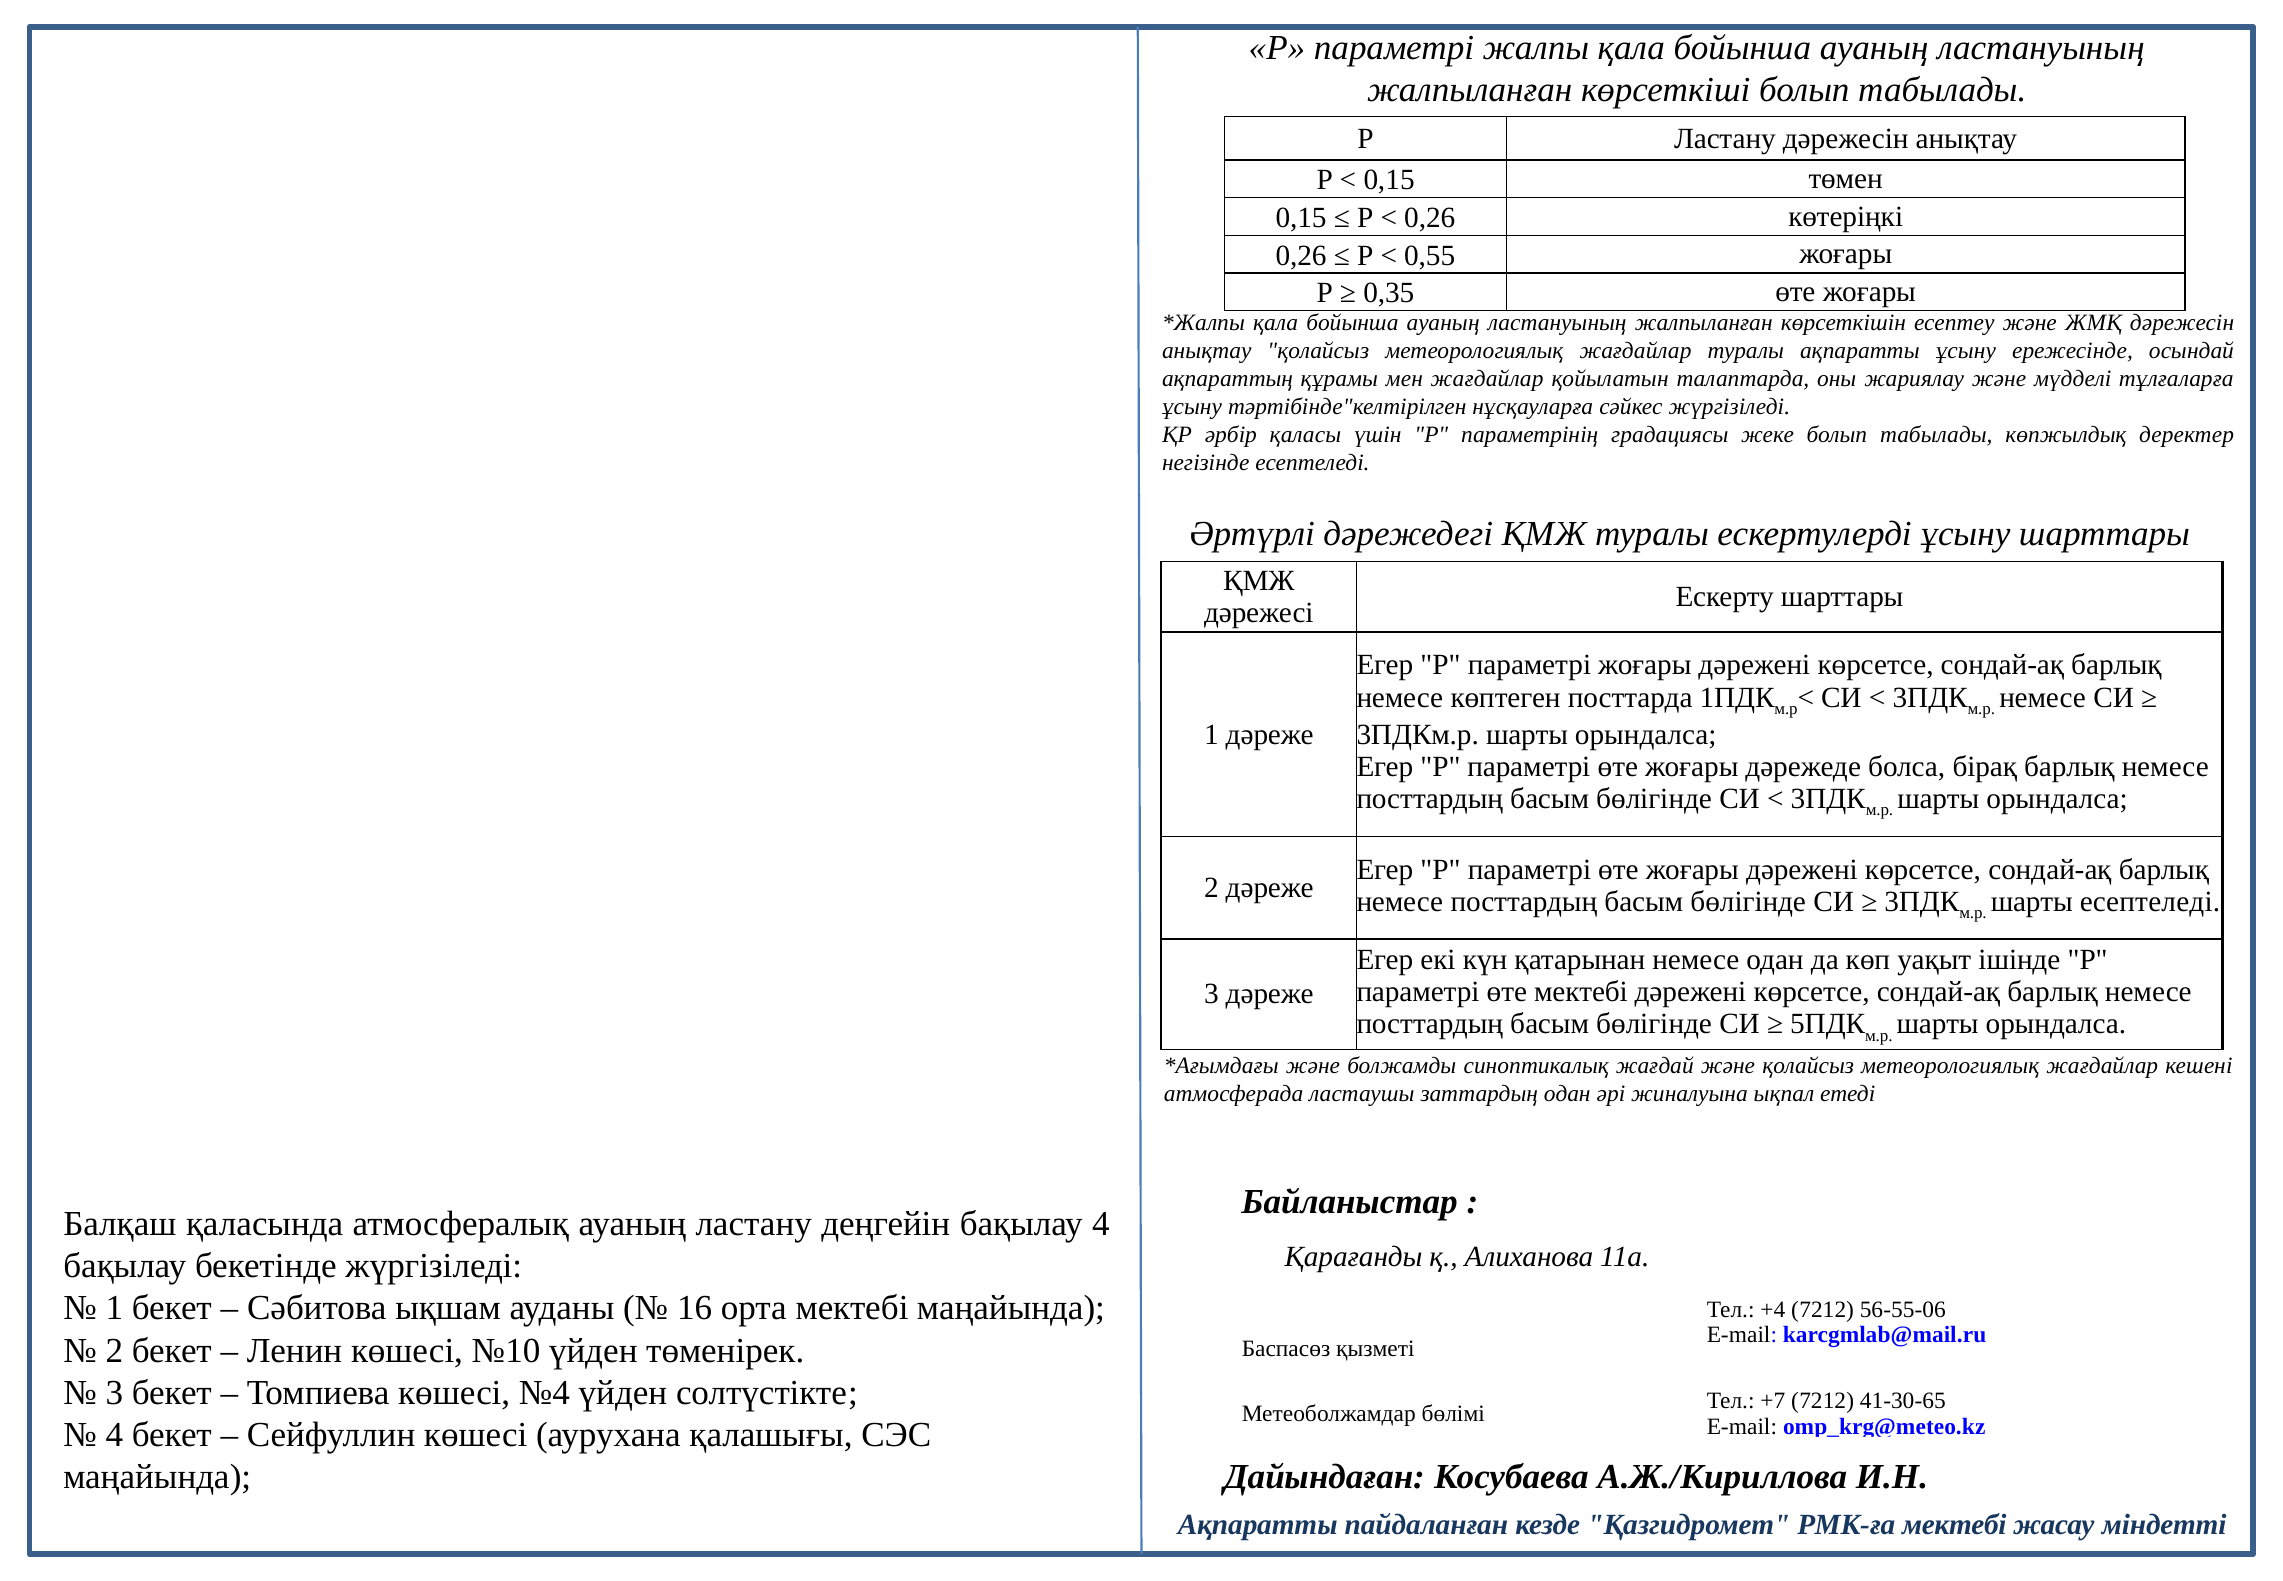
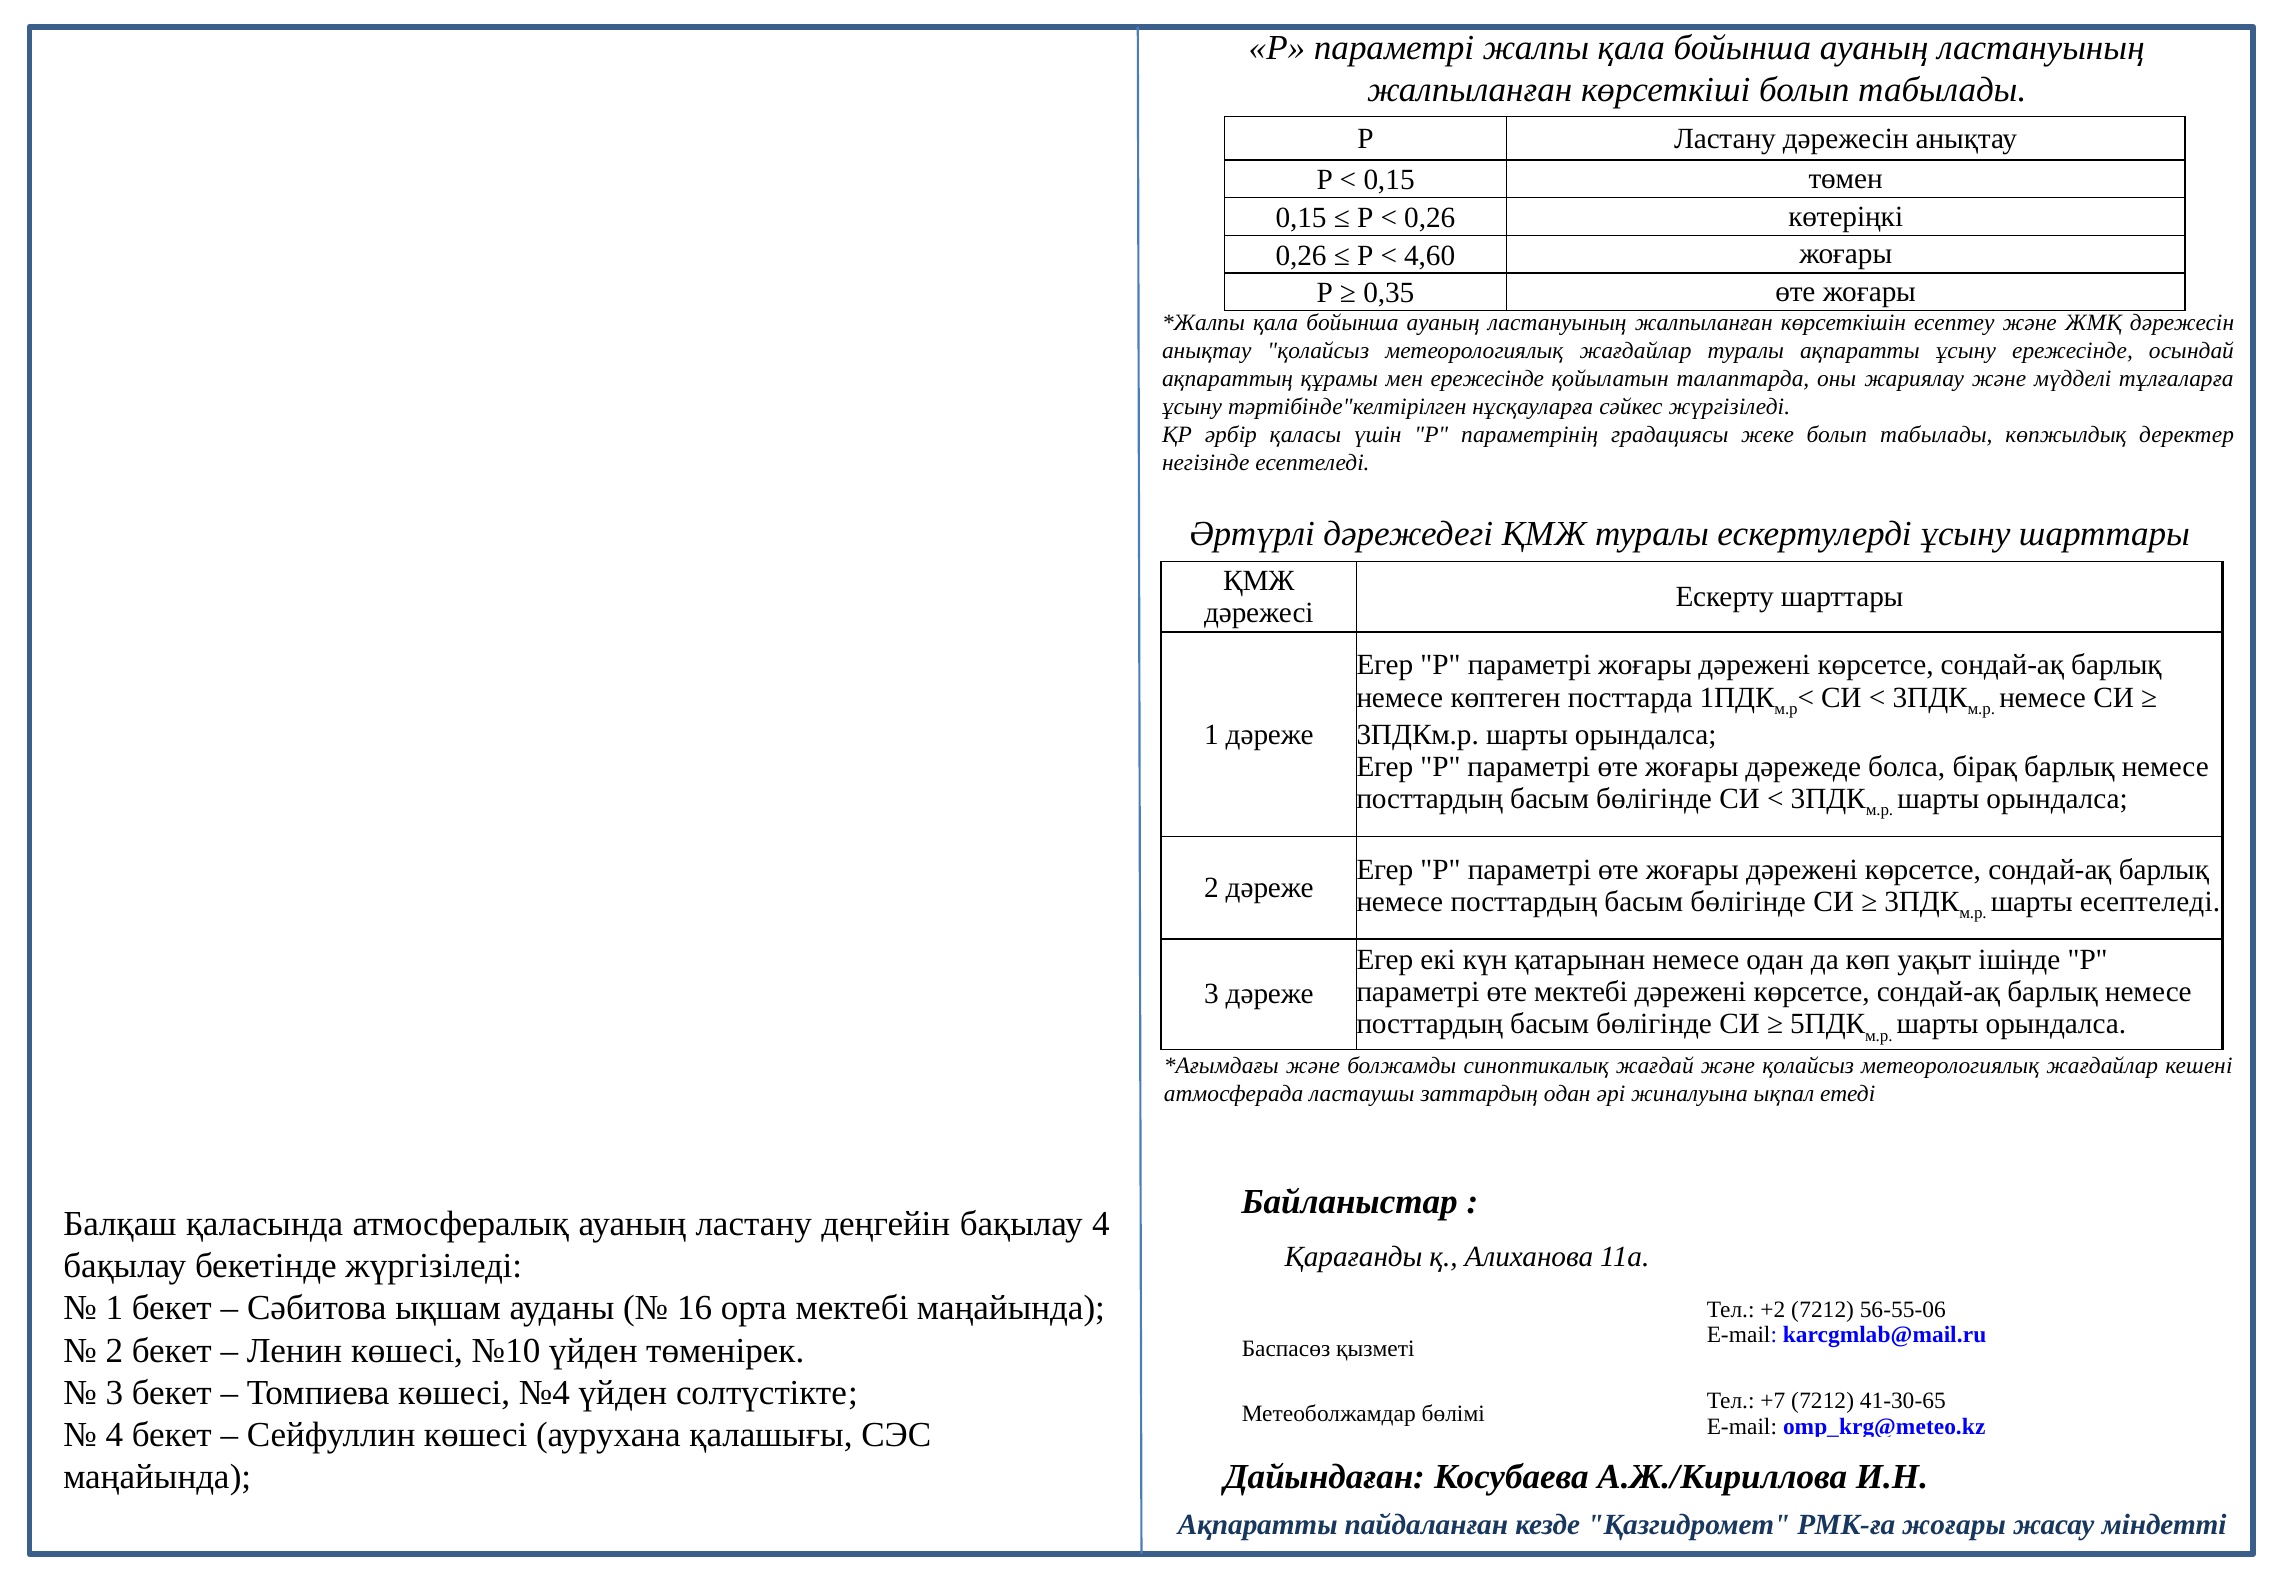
0,55: 0,55 -> 4,60
мен жағдайлар: жағдайлар -> ережесінде
+4: +4 -> +2
РМК-ға мектебі: мектебі -> жоғары
